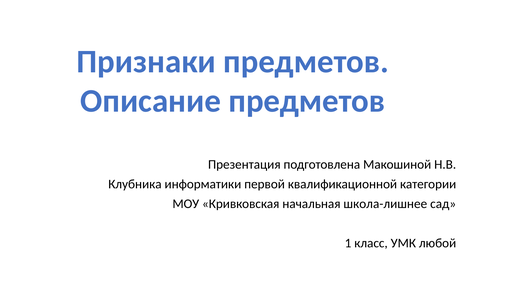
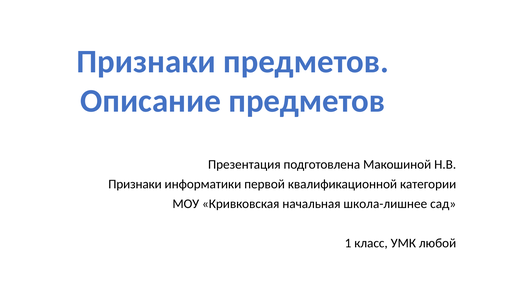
Клубника at (135, 184): Клубника -> Признаки
